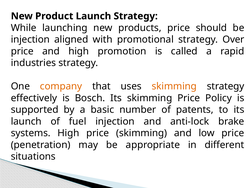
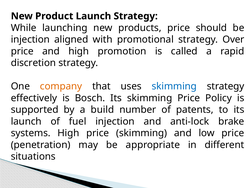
industries: industries -> discretion
skimming at (174, 86) colour: orange -> blue
basic: basic -> build
